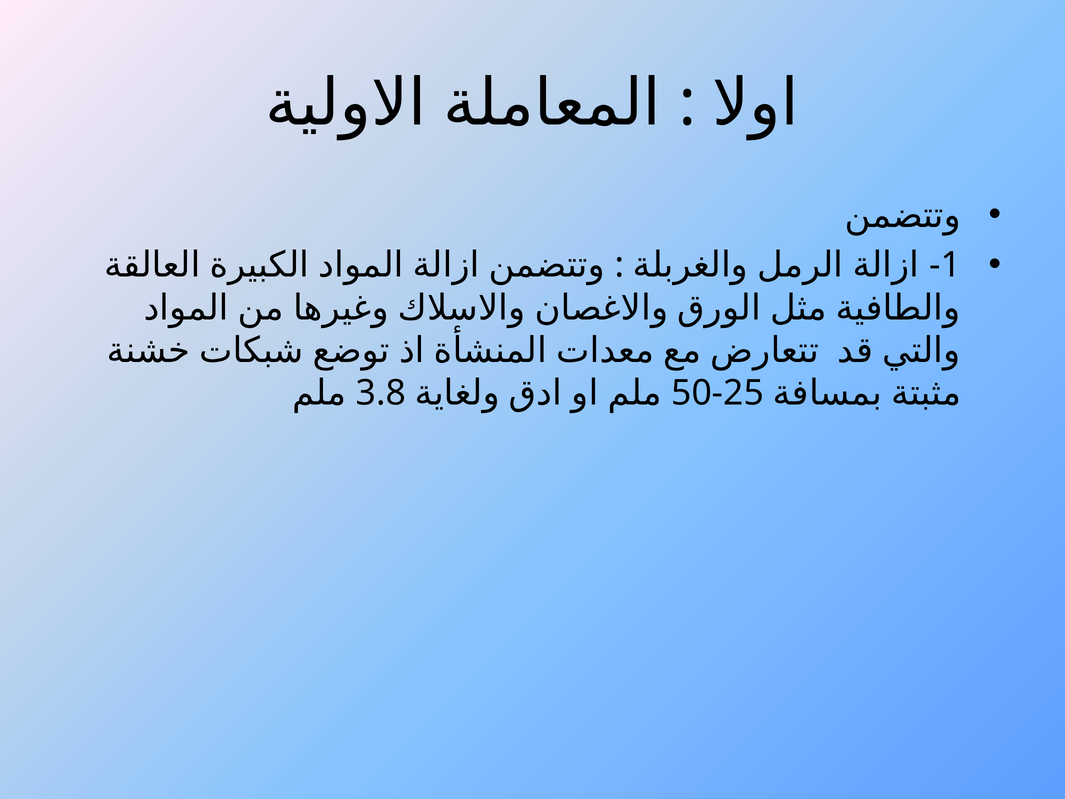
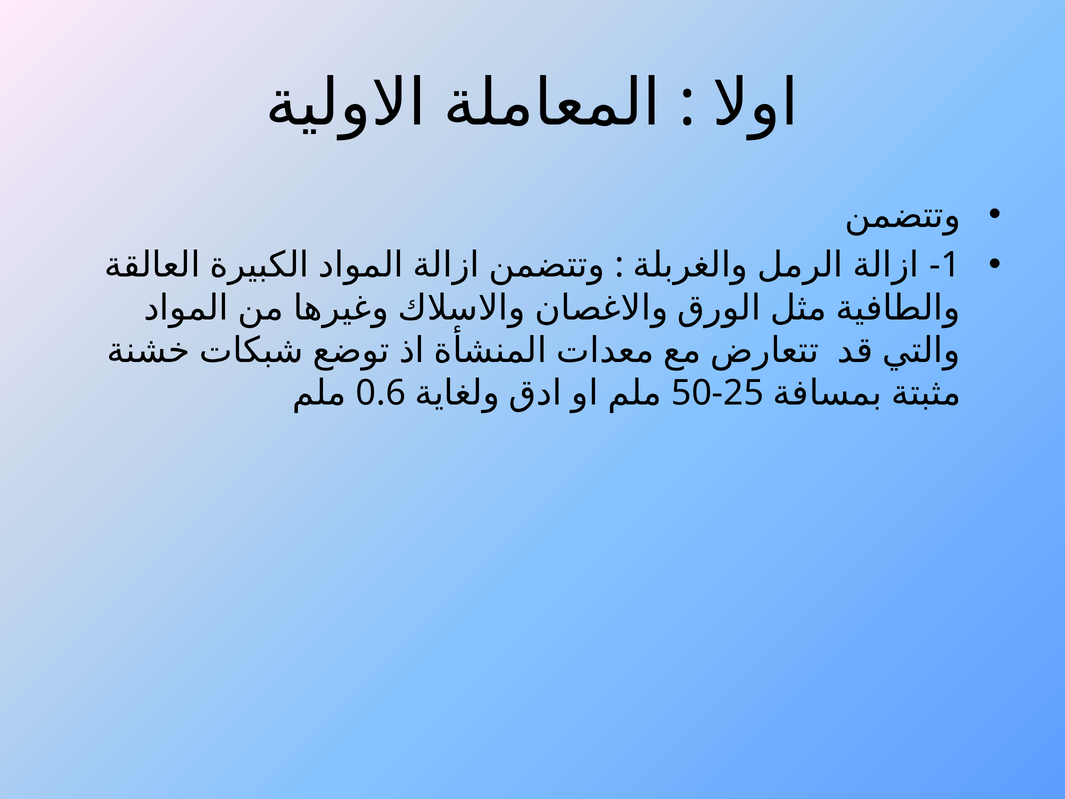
3.8: 3.8 -> 0.6
